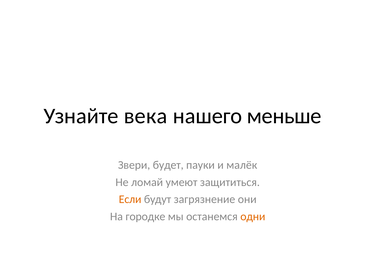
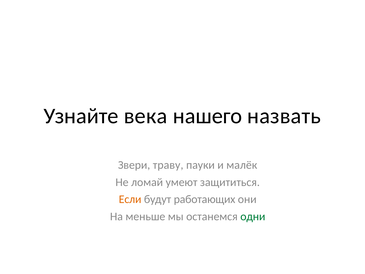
меньше: меньше -> назвать
будет: будет -> траву
загрязнение: загрязнение -> работающих
городке: городке -> меньше
одни colour: orange -> green
